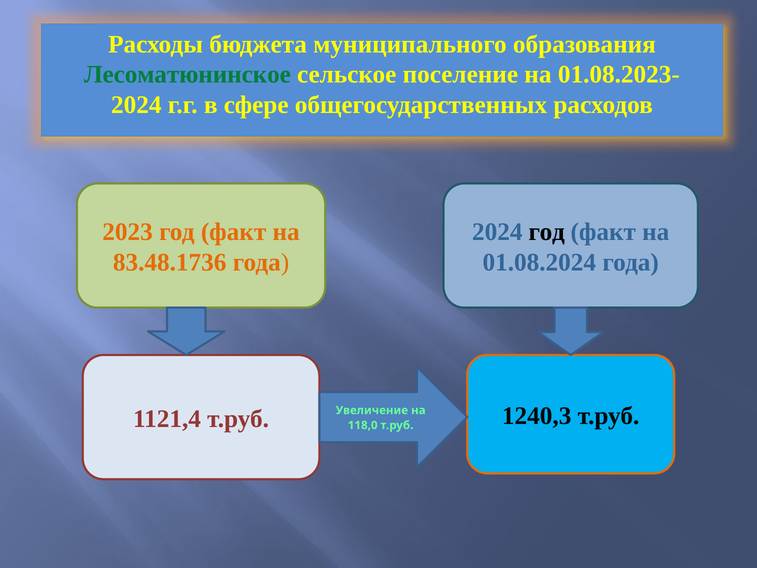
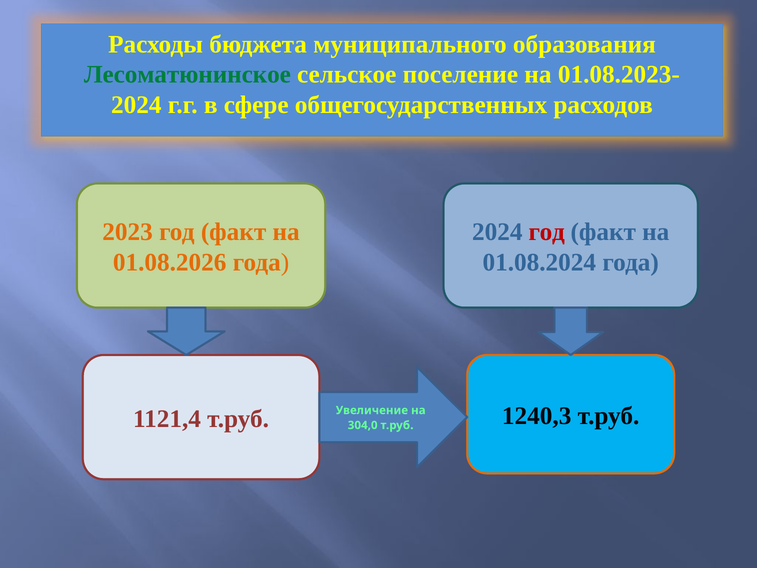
год at (547, 232) colour: black -> red
83.48.1736: 83.48.1736 -> 01.08.2026
118,0: 118,0 -> 304,0
